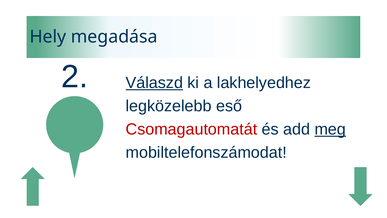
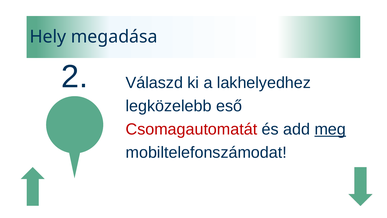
Válaszd underline: present -> none
